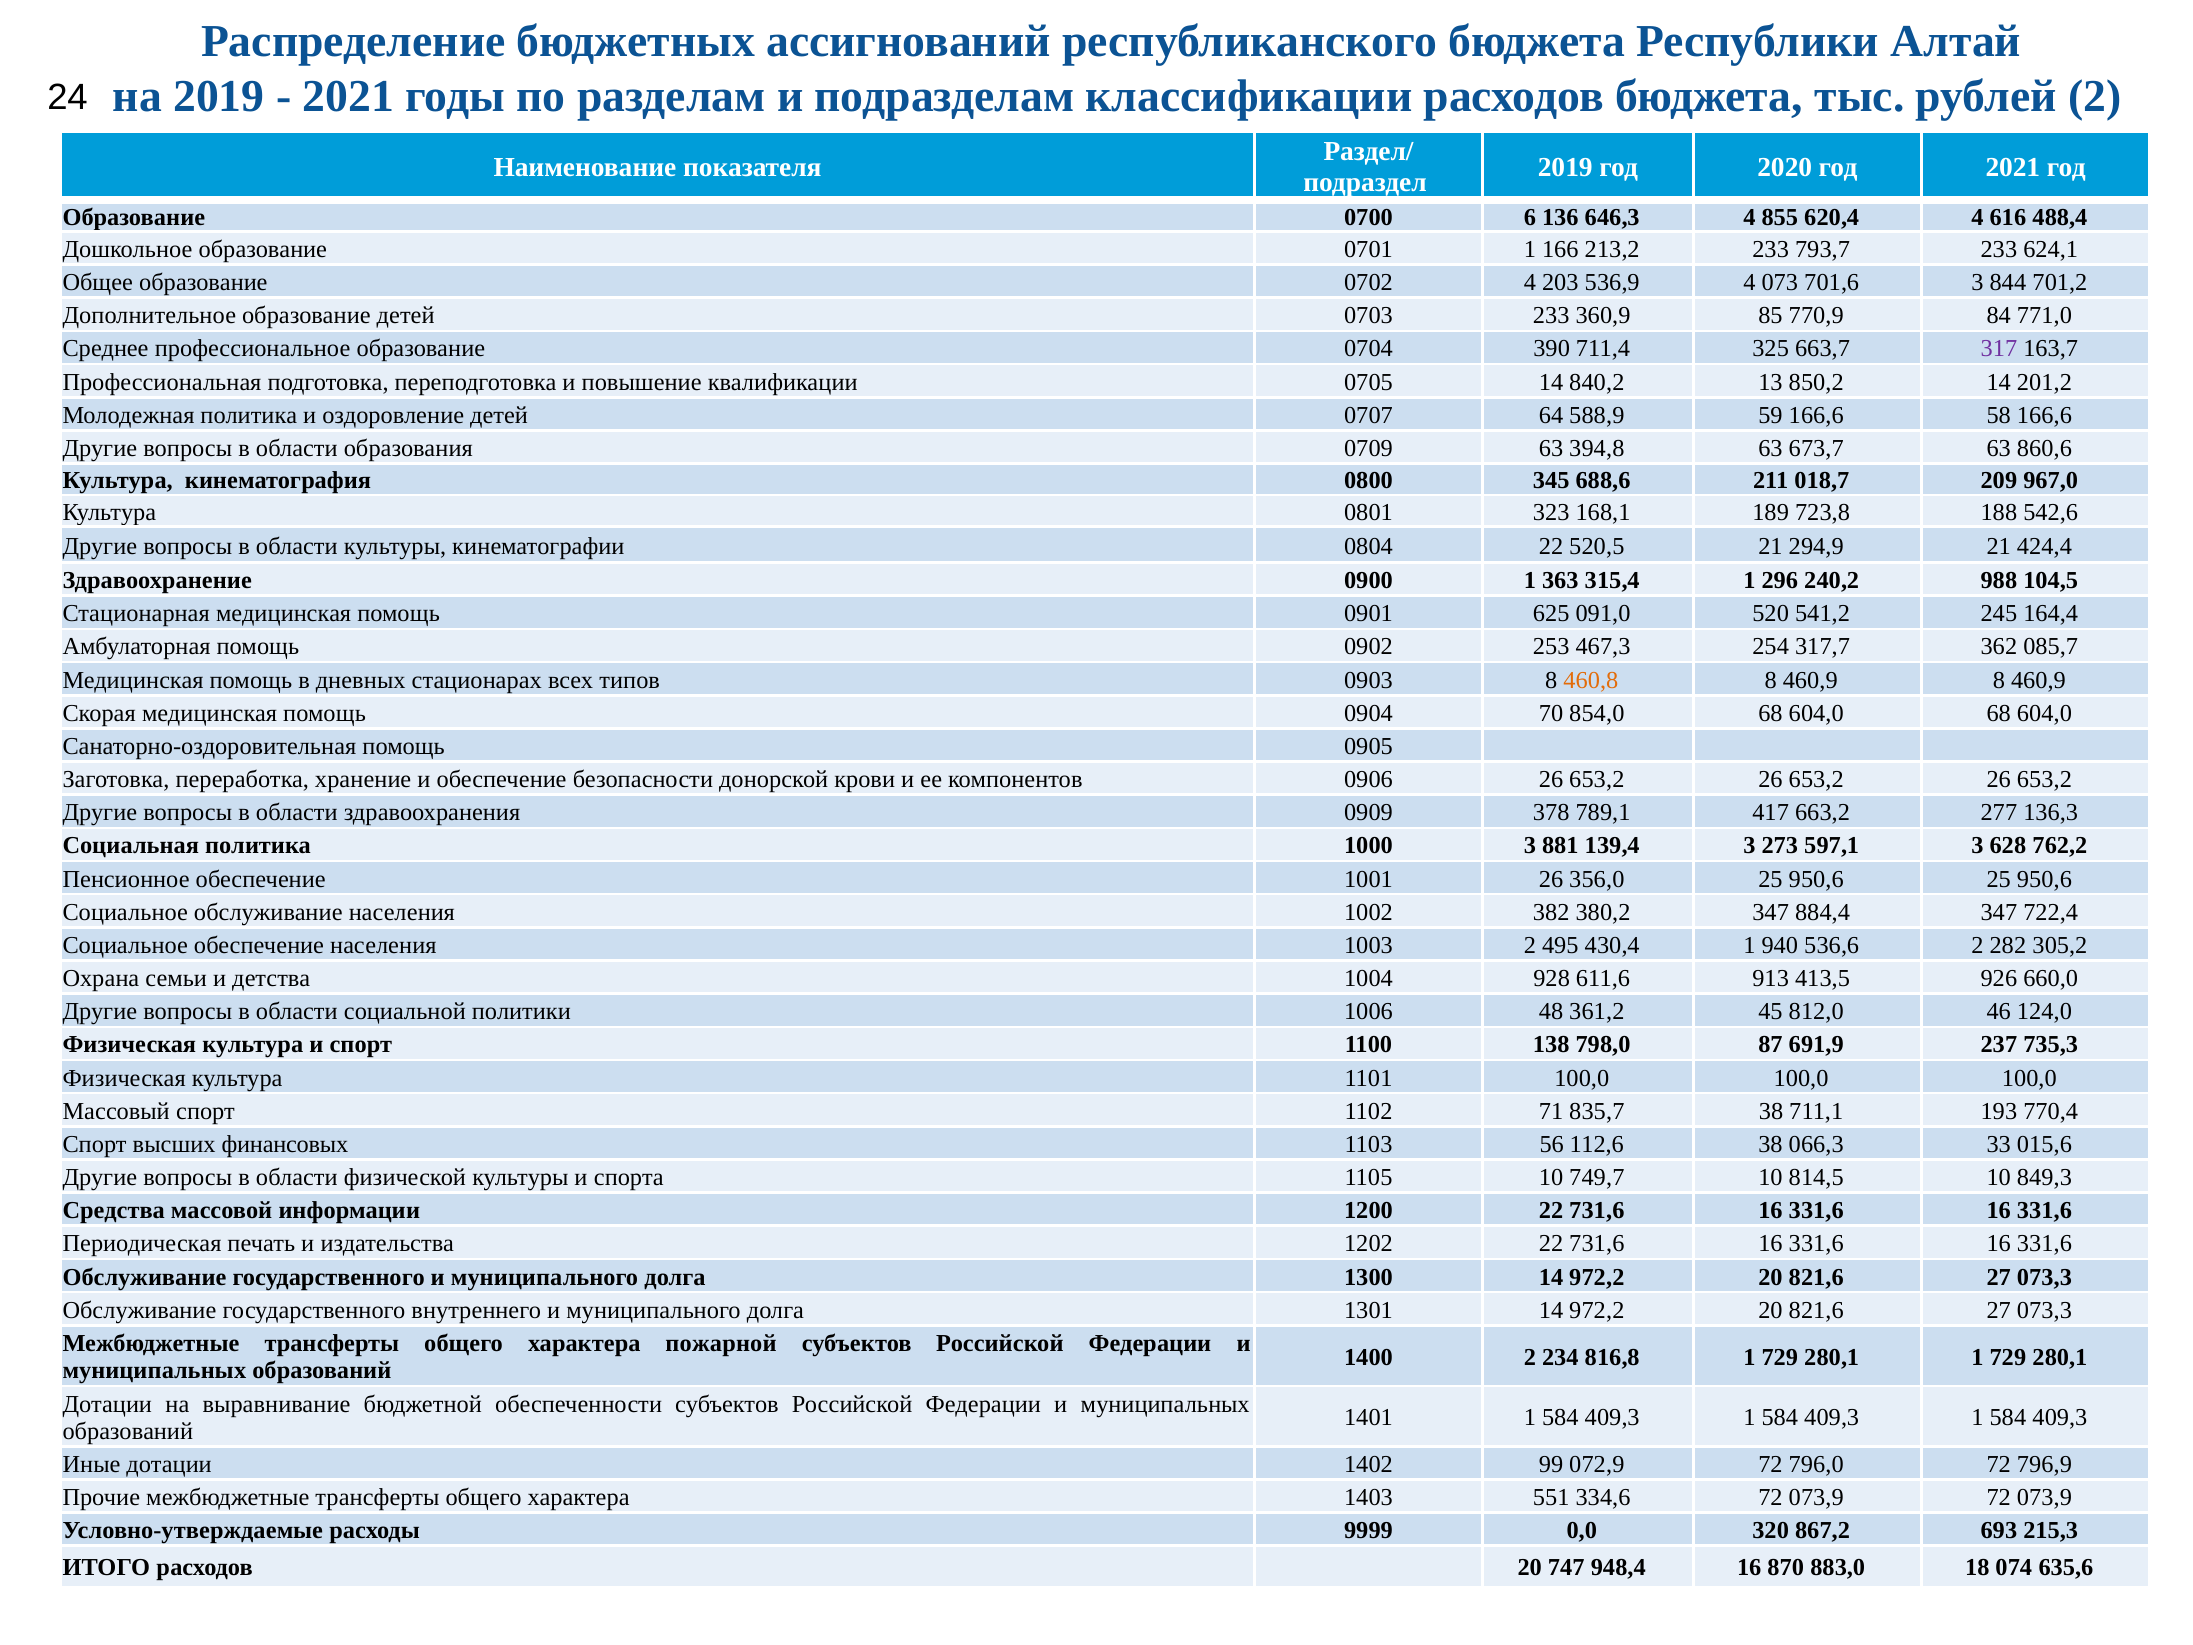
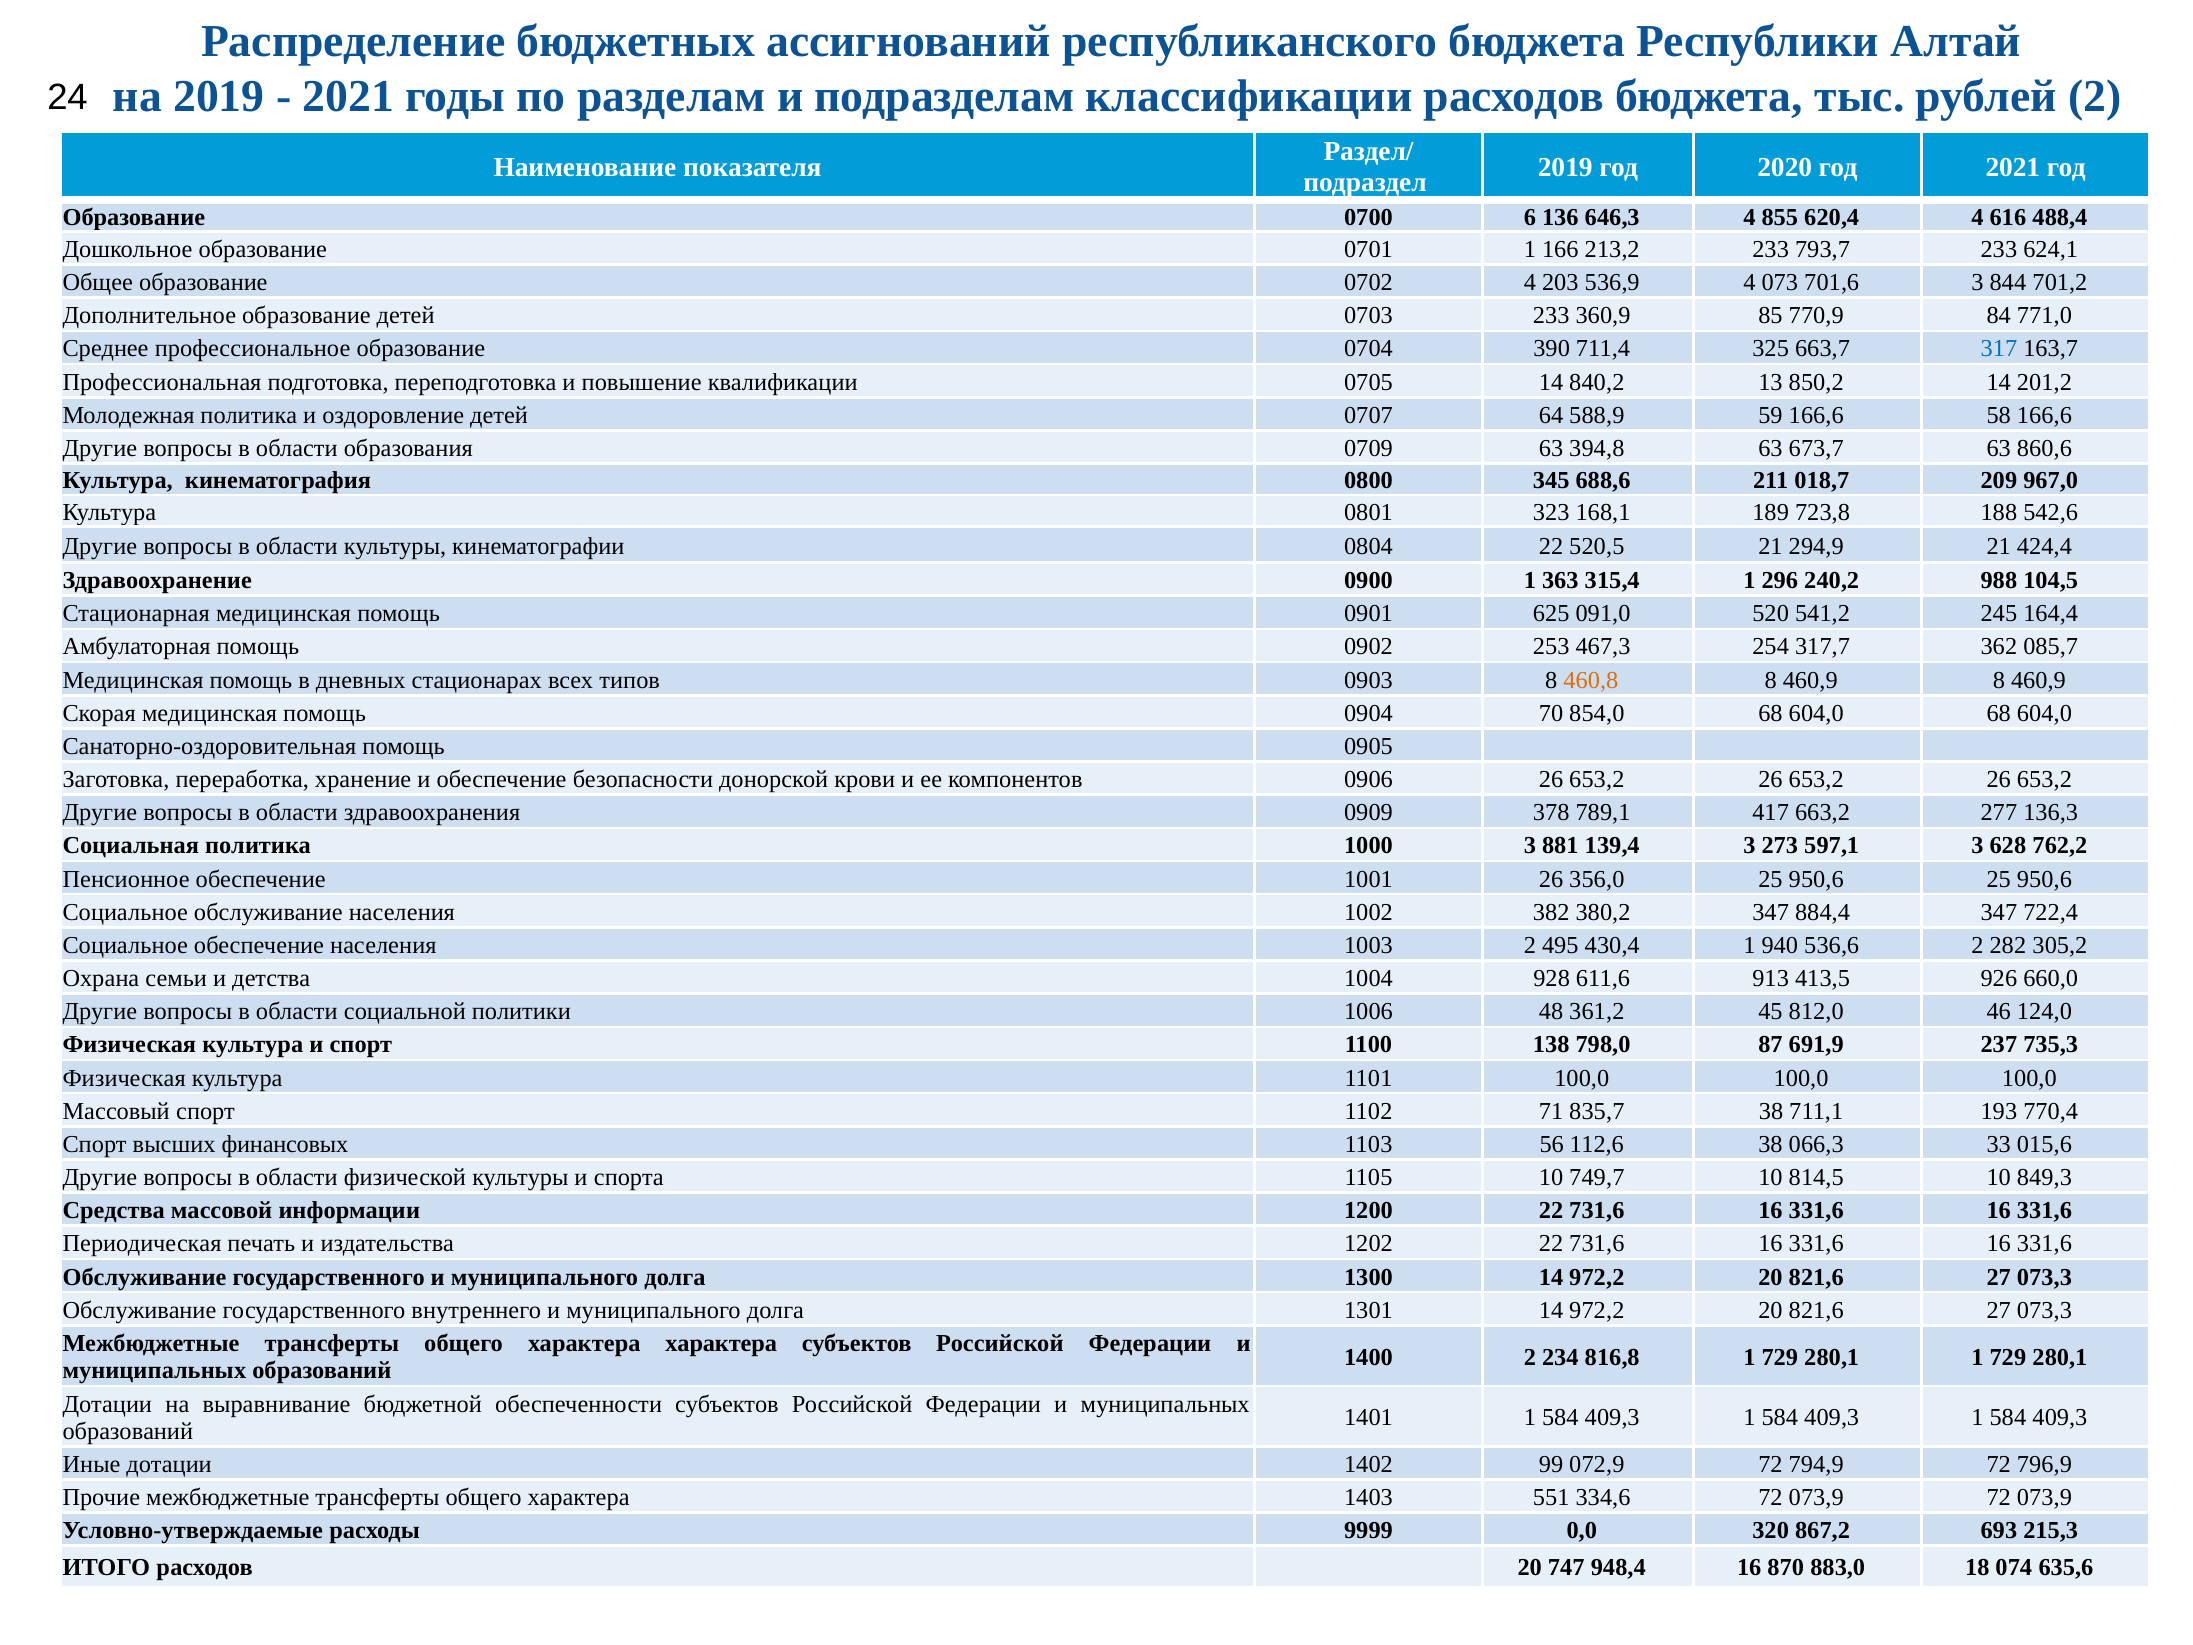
317 colour: purple -> blue
характера пожарной: пожарной -> характера
796,0: 796,0 -> 794,9
